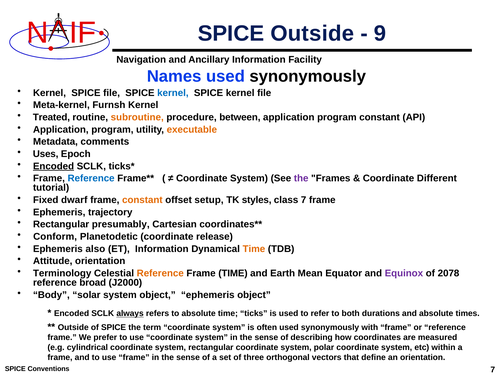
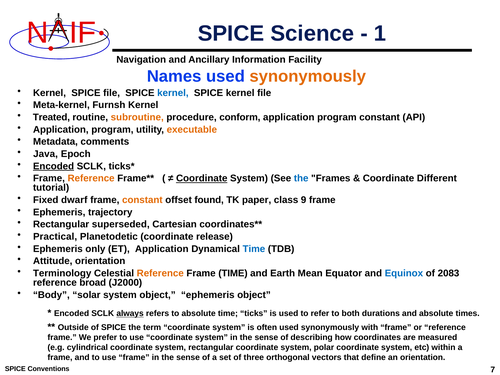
SPICE Outside: Outside -> Science
9: 9 -> 1
synonymously at (308, 76) colour: black -> orange
between: between -> conform
Uses: Uses -> Java
Reference at (91, 179) colour: blue -> orange
Coordinate at (202, 179) underline: none -> present
the at (301, 179) colour: purple -> blue
setup: setup -> found
styles: styles -> paper
class 7: 7 -> 9
presumably: presumably -> superseded
Conform: Conform -> Practical
also: also -> only
ET Information: Information -> Application
Time at (254, 249) colour: orange -> blue
Equinox colour: purple -> blue
2078: 2078 -> 2083
